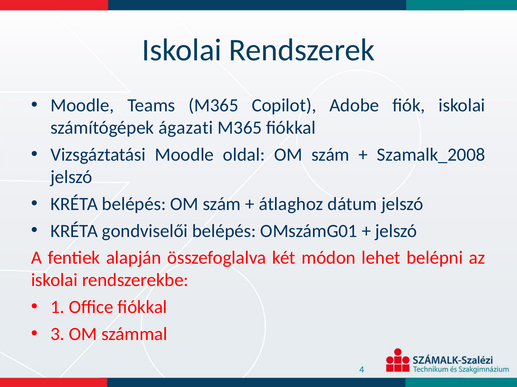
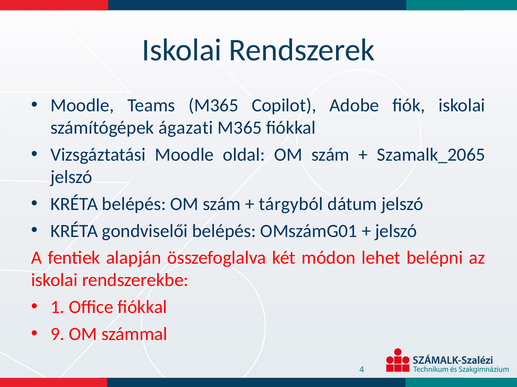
Szamalk_2008: Szamalk_2008 -> Szamalk_2065
átlaghoz: átlaghoz -> tárgyból
3: 3 -> 9
